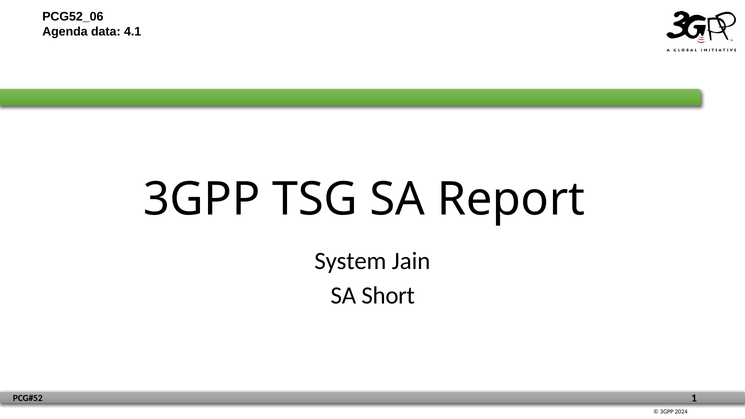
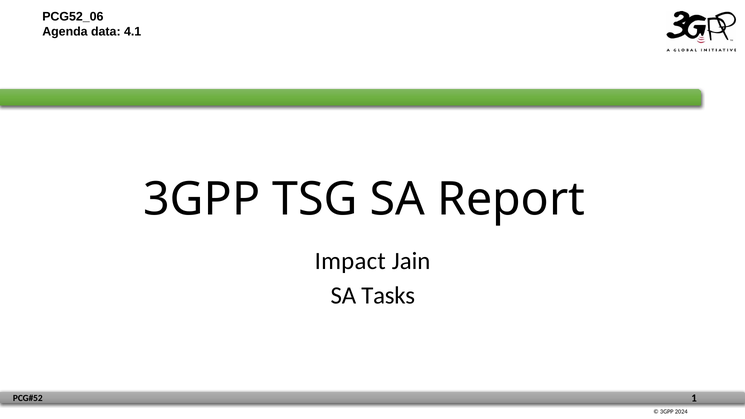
System: System -> Impact
Short: Short -> Tasks
